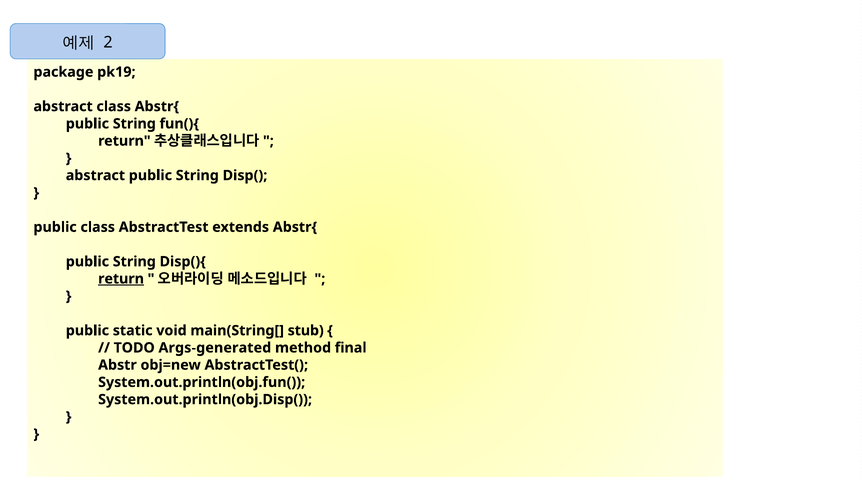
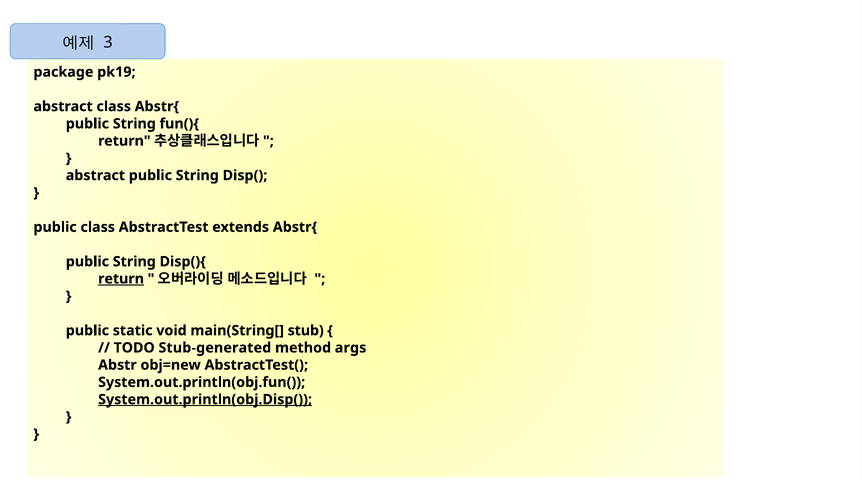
2: 2 -> 3
Args-generated: Args-generated -> Stub-generated
final: final -> args
System.out.println(obj.Disp( underline: none -> present
